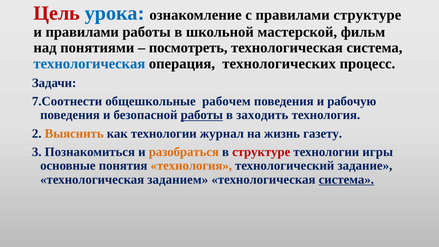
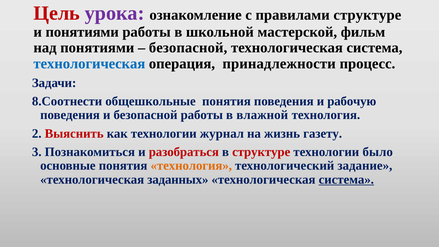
урока colour: blue -> purple
и правилами: правилами -> понятиями
посмотреть at (188, 48): посмотреть -> безопасной
технологических: технологических -> принадлежности
7.Соотнести: 7.Соотнести -> 8.Соотнести
общешкольные рабочем: рабочем -> понятия
работы at (202, 115) underline: present -> none
заходить: заходить -> влажной
Выяснить colour: orange -> red
разобраться colour: orange -> red
игры: игры -> было
заданием: заданием -> заданных
